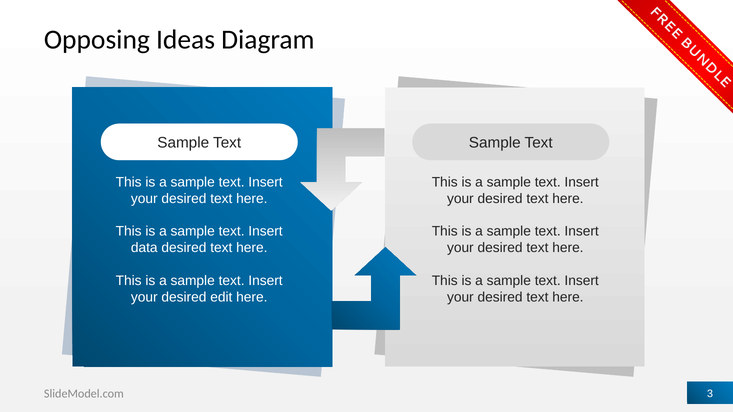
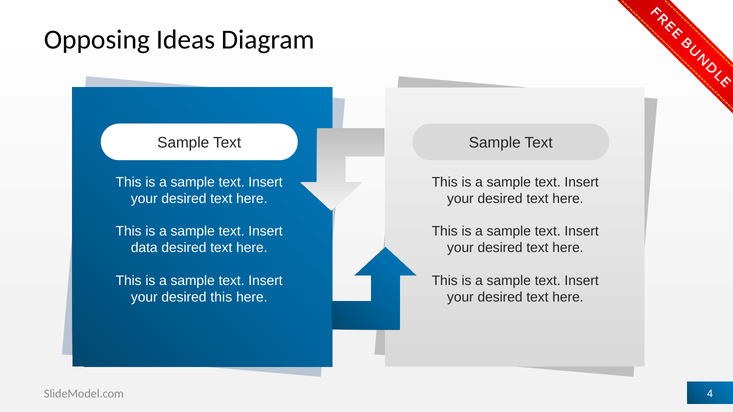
desired edit: edit -> this
3: 3 -> 4
